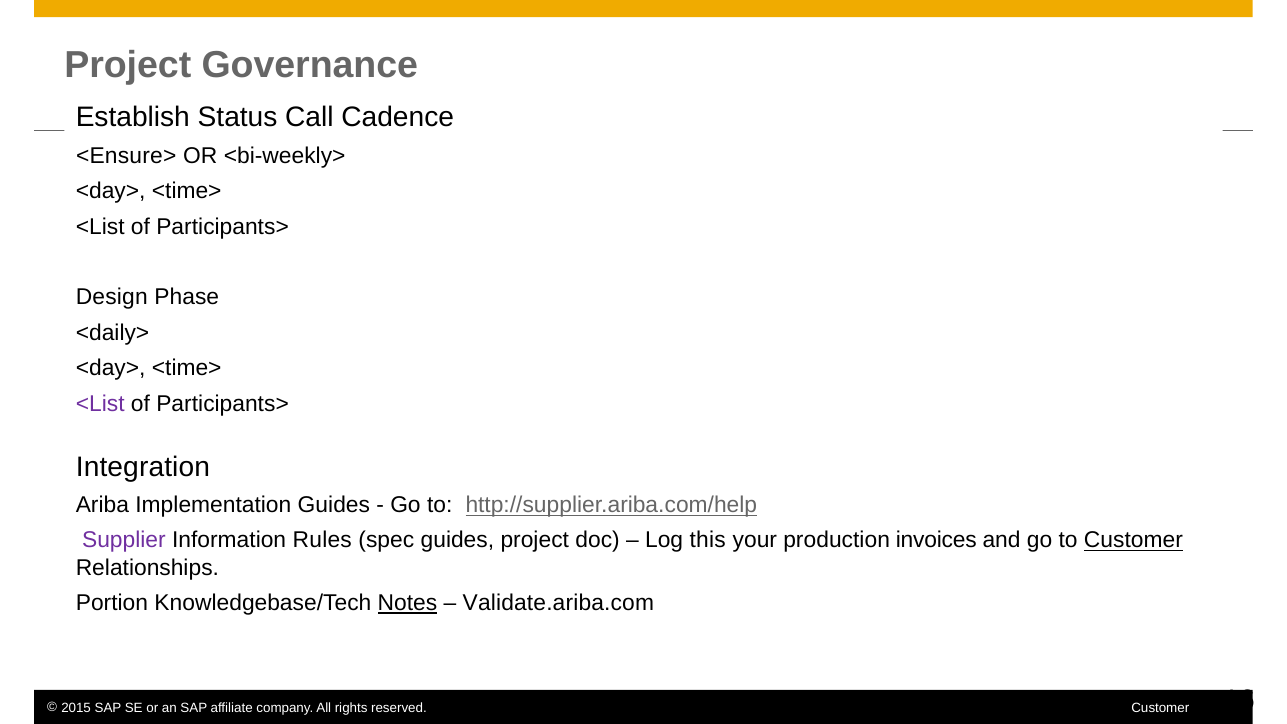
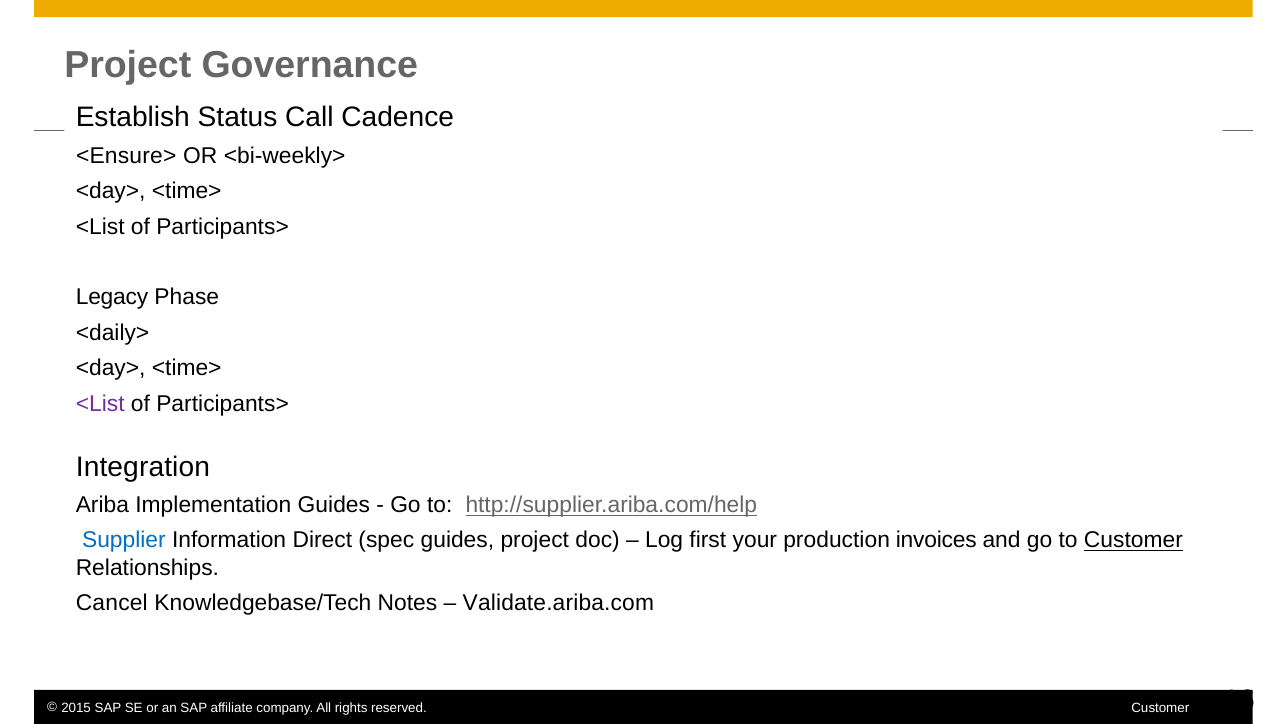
Design: Design -> Legacy
Supplier colour: purple -> blue
Rules: Rules -> Direct
this: this -> first
Portion: Portion -> Cancel
Notes underline: present -> none
